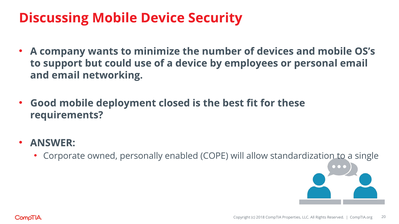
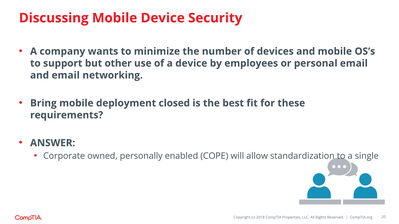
could: could -> other
Good: Good -> Bring
